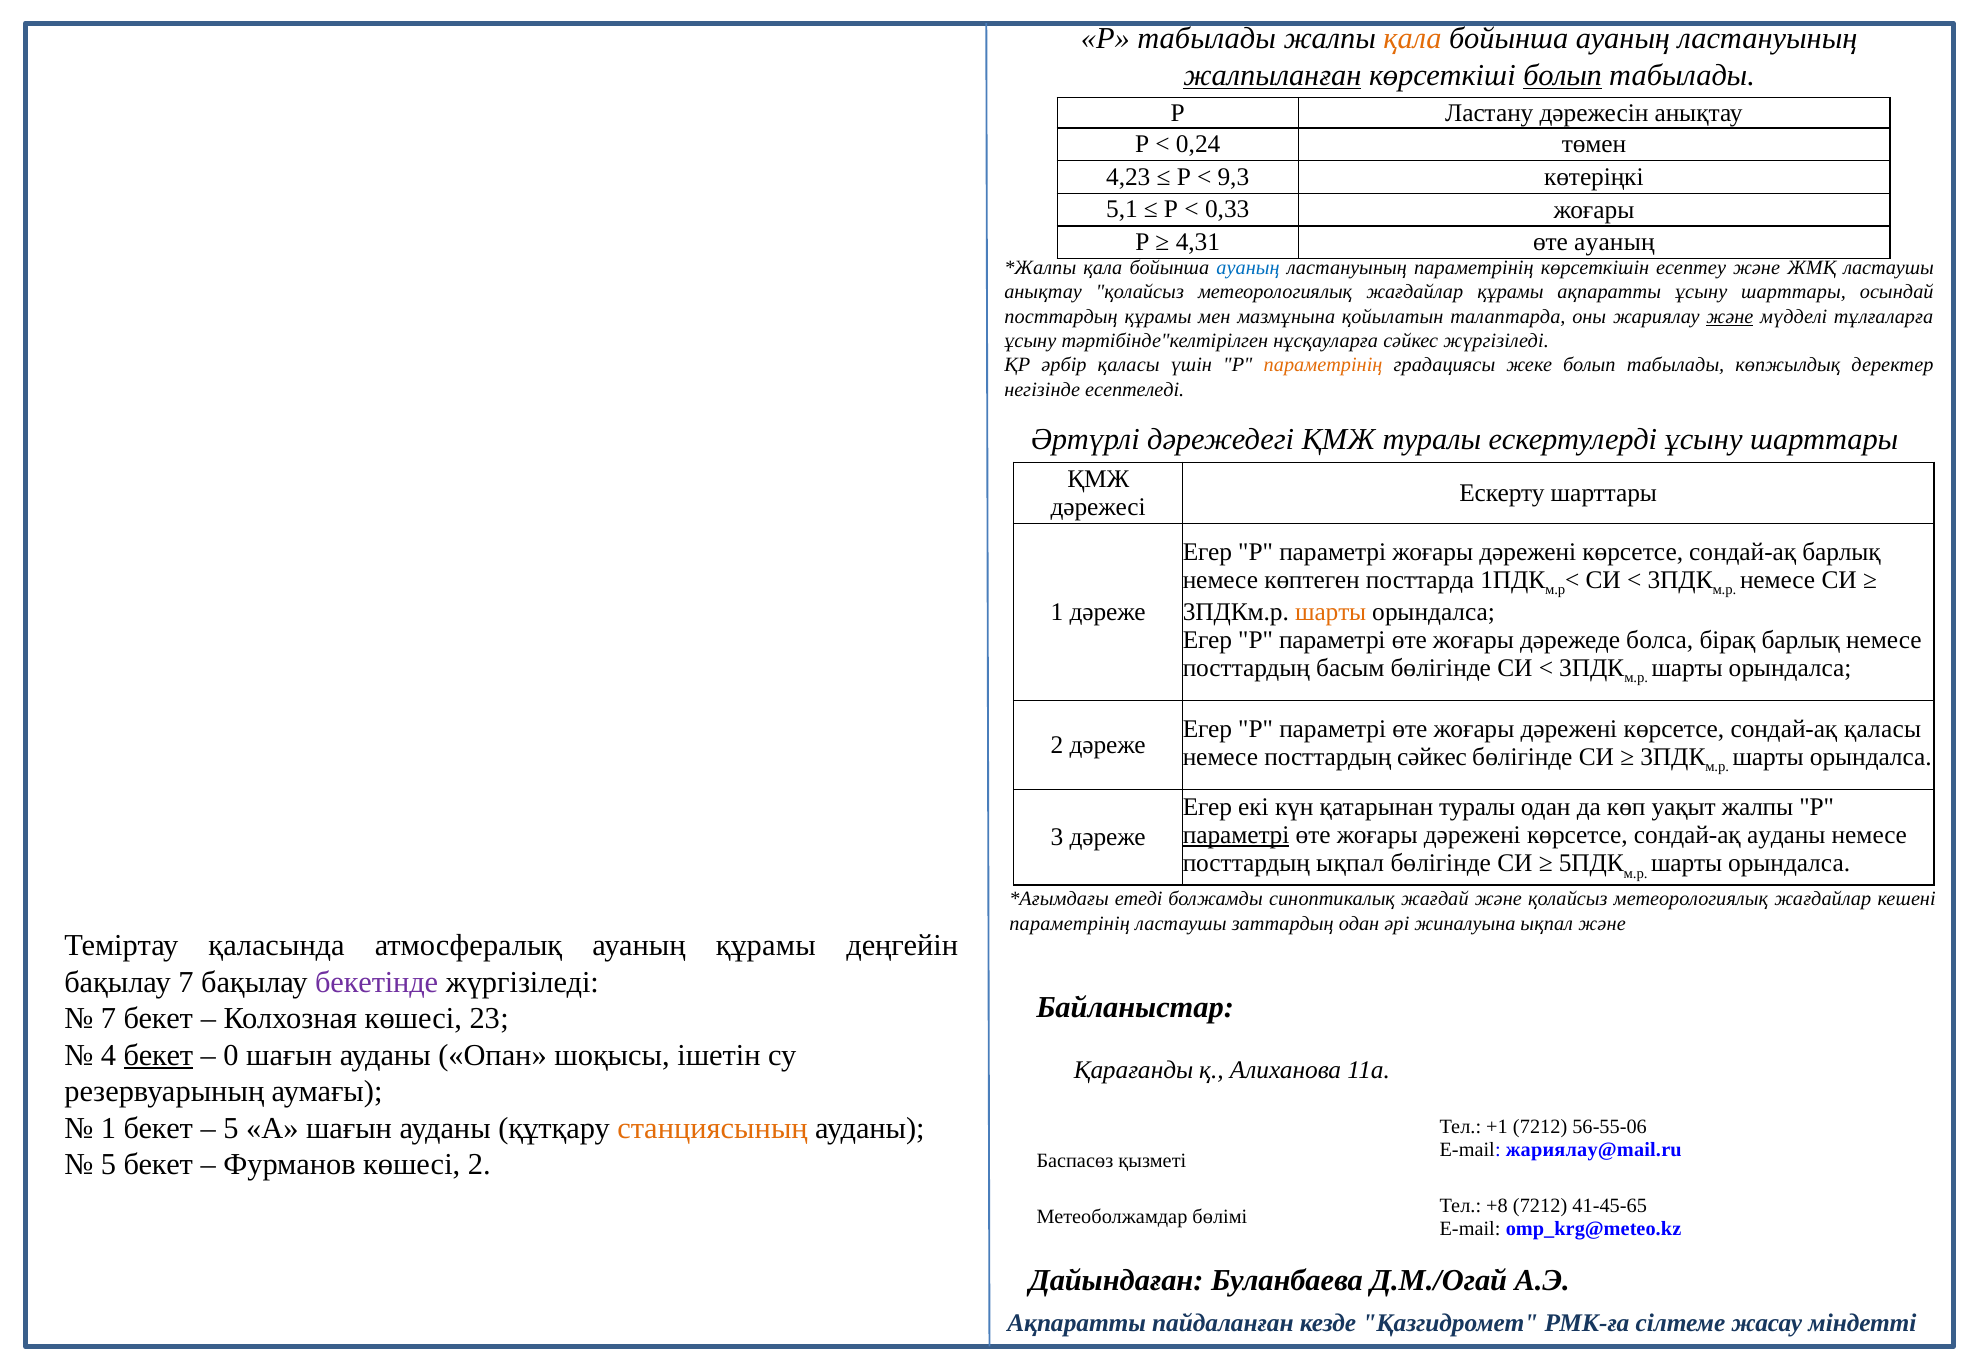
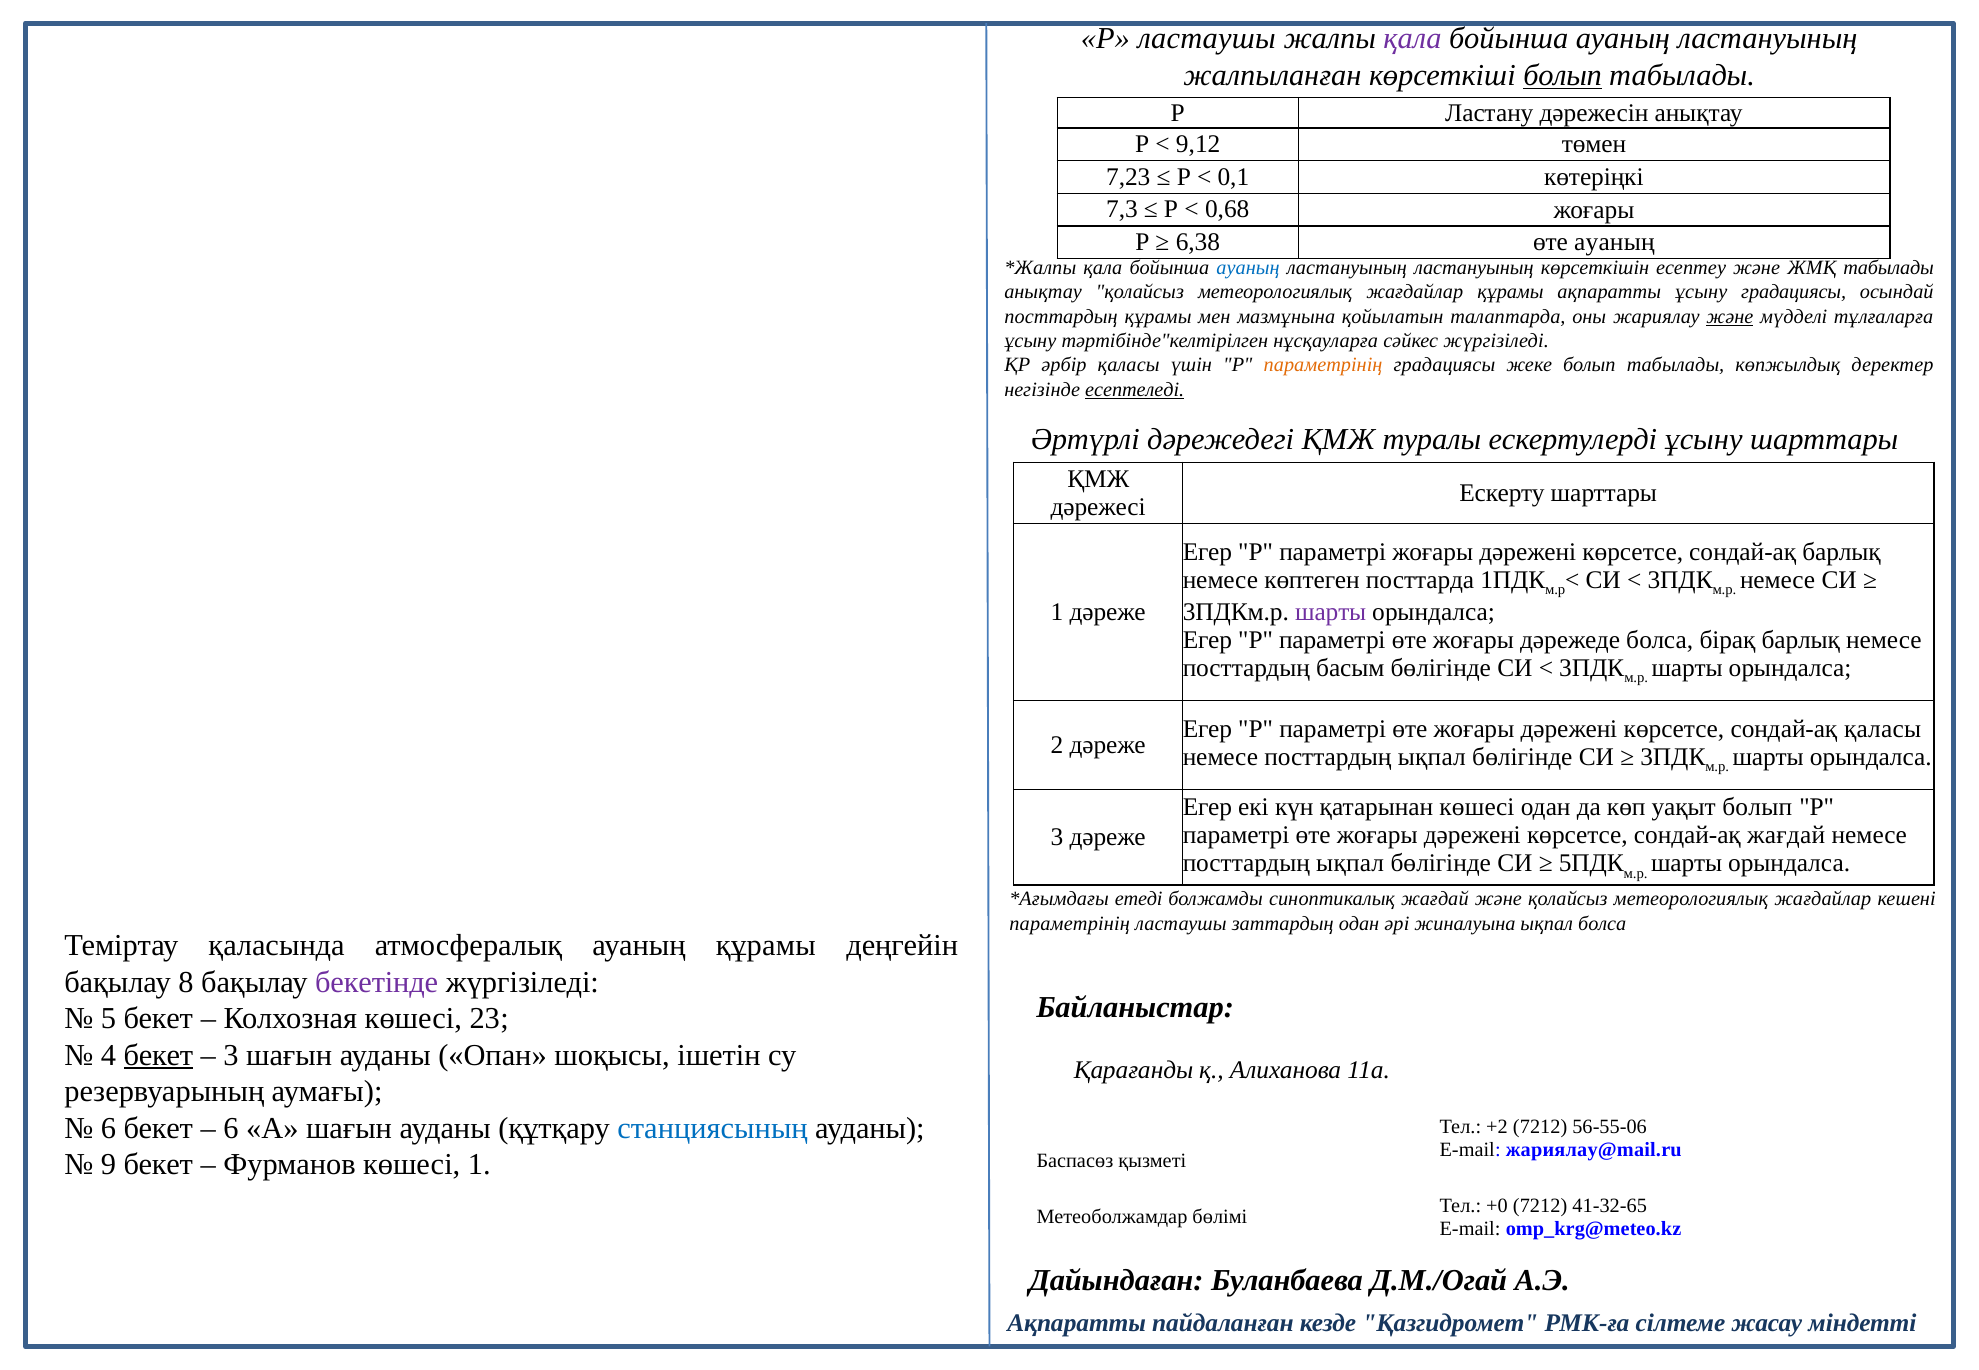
Р табылады: табылады -> ластаушы
қала at (1412, 39) colour: orange -> purple
жалпыланған underline: present -> none
0,24: 0,24 -> 9,12
4,23: 4,23 -> 7,23
9,3: 9,3 -> 0,1
5,1: 5,1 -> 7,3
0,33: 0,33 -> 0,68
4,31: 4,31 -> 6,38
ластануының параметрінің: параметрінің -> ластануының
ЖМҚ ластаушы: ластаушы -> табылады
ақпаратты ұсыну шарттары: шарттары -> градациясы
есептеледі underline: none -> present
шарты at (1331, 612) colour: orange -> purple
сәйкес at (1432, 757): сәйкес -> ықпал
қатарынан туралы: туралы -> көшесі
уақыт жалпы: жалпы -> болып
параметрі at (1236, 835) underline: present -> none
сондай-ақ ауданы: ауданы -> жағдай
ықпал және: және -> болса
бақылау 7: 7 -> 8
7 at (109, 1019): 7 -> 5
0 at (231, 1055): 0 -> 3
1 at (109, 1128): 1 -> 6
5 at (231, 1128): 5 -> 6
станциясының colour: orange -> blue
+1: +1 -> +2
5 at (109, 1165): 5 -> 9
көшесі 2: 2 -> 1
+8: +8 -> +0
41-45-65: 41-45-65 -> 41-32-65
